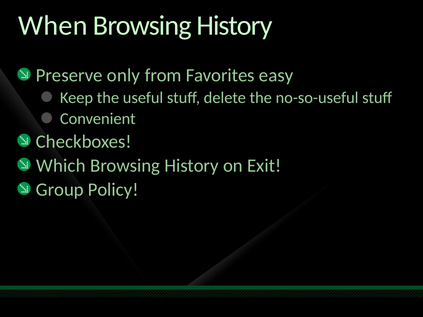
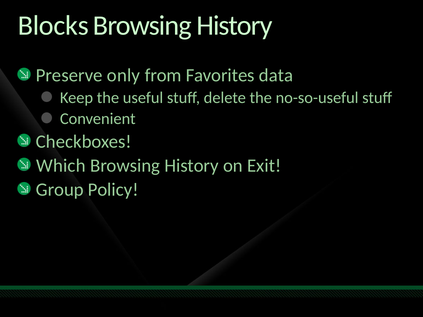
When: When -> Blocks
easy: easy -> data
